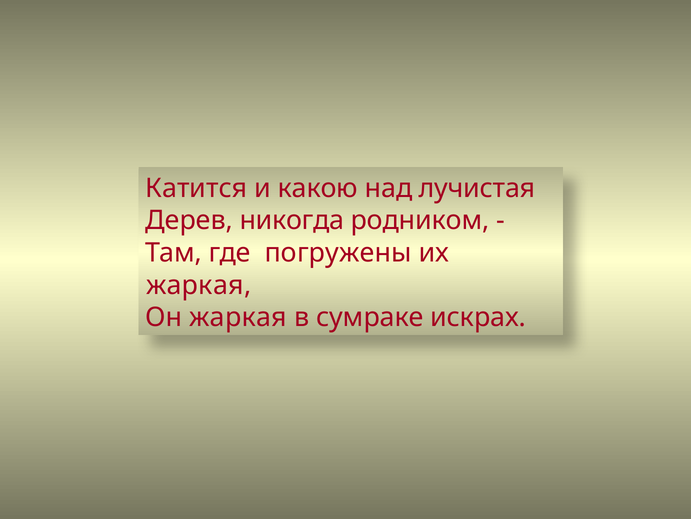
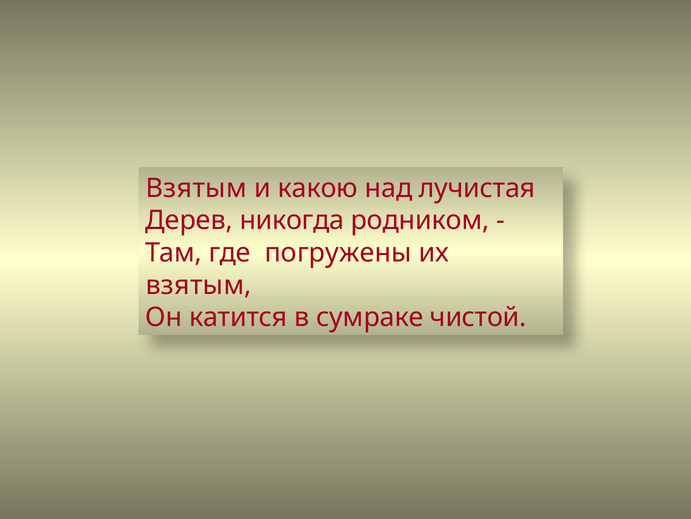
Катится at (196, 188): Катится -> Взятым
жаркая at (199, 285): жаркая -> взятым
Он жаркая: жаркая -> катится
искрах: искрах -> чистой
